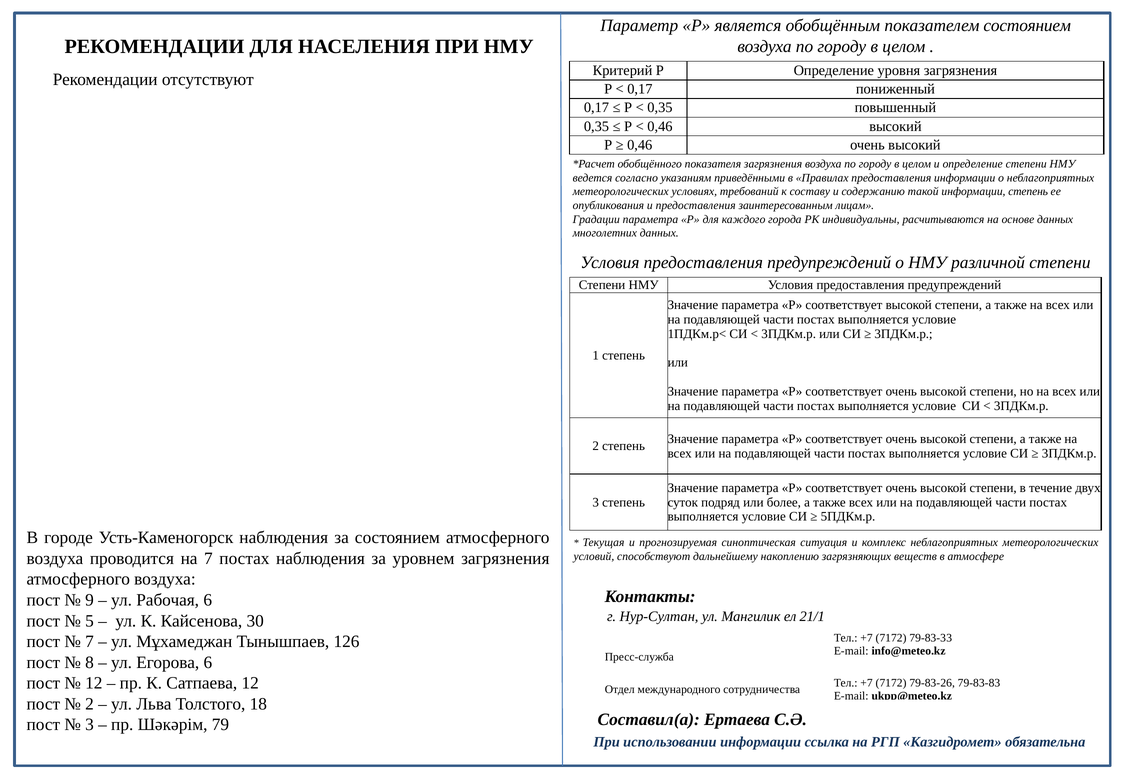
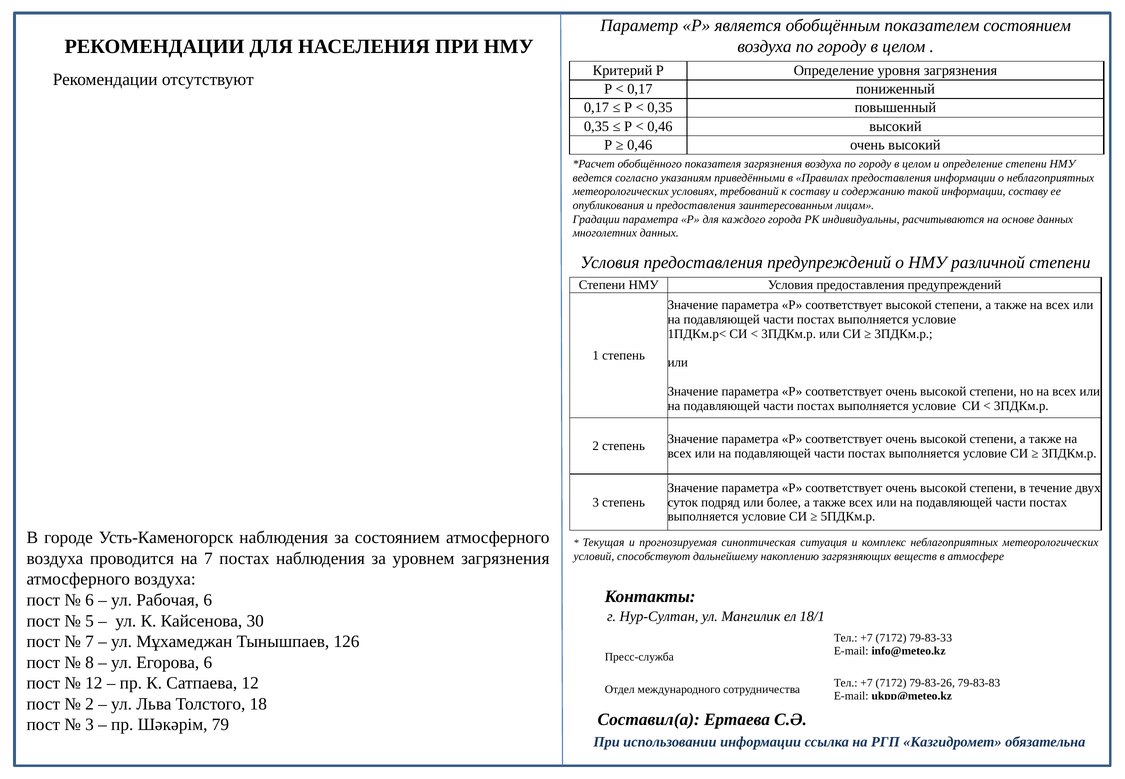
информации степень: степень -> составу
9 at (89, 600): 9 -> 6
21/1: 21/1 -> 18/1
